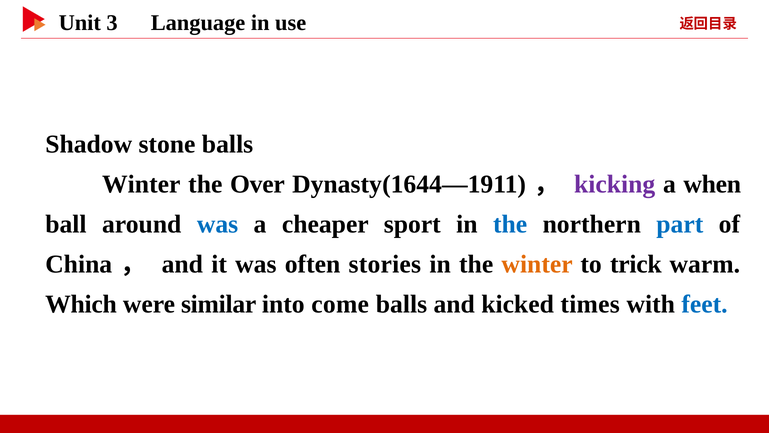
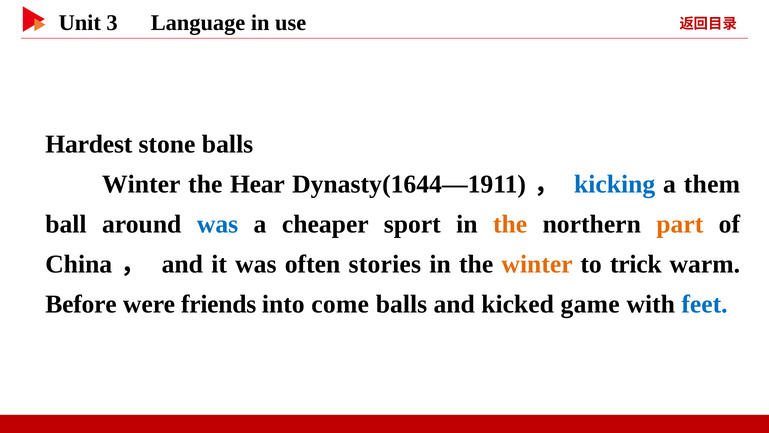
Shadow: Shadow -> Hardest
Over: Over -> Hear
kicking colour: purple -> blue
when: when -> them
the at (510, 224) colour: blue -> orange
part colour: blue -> orange
Which: Which -> Before
similar: similar -> friends
times: times -> game
